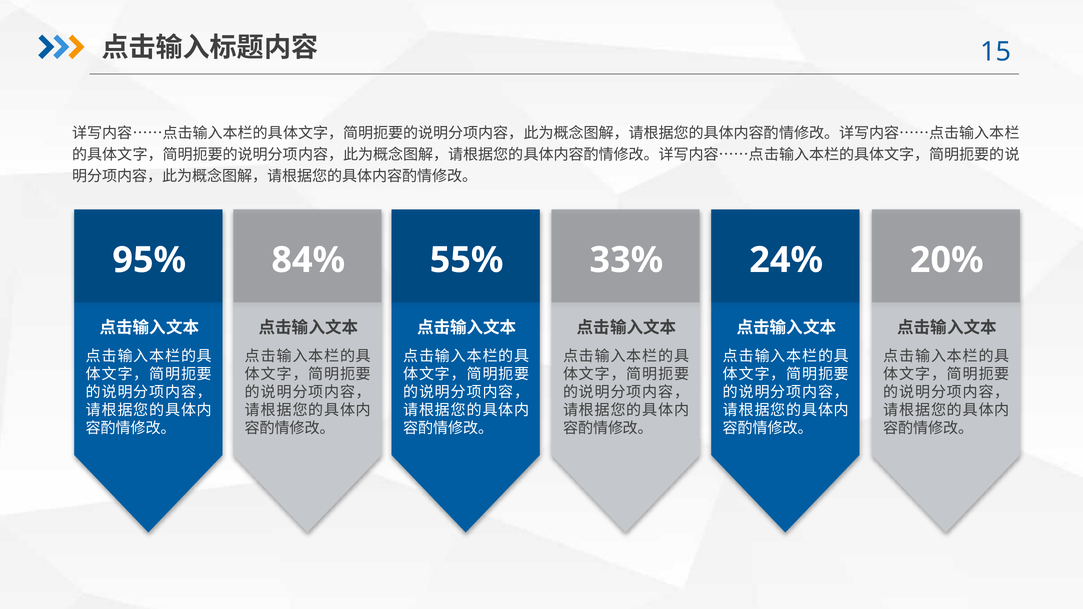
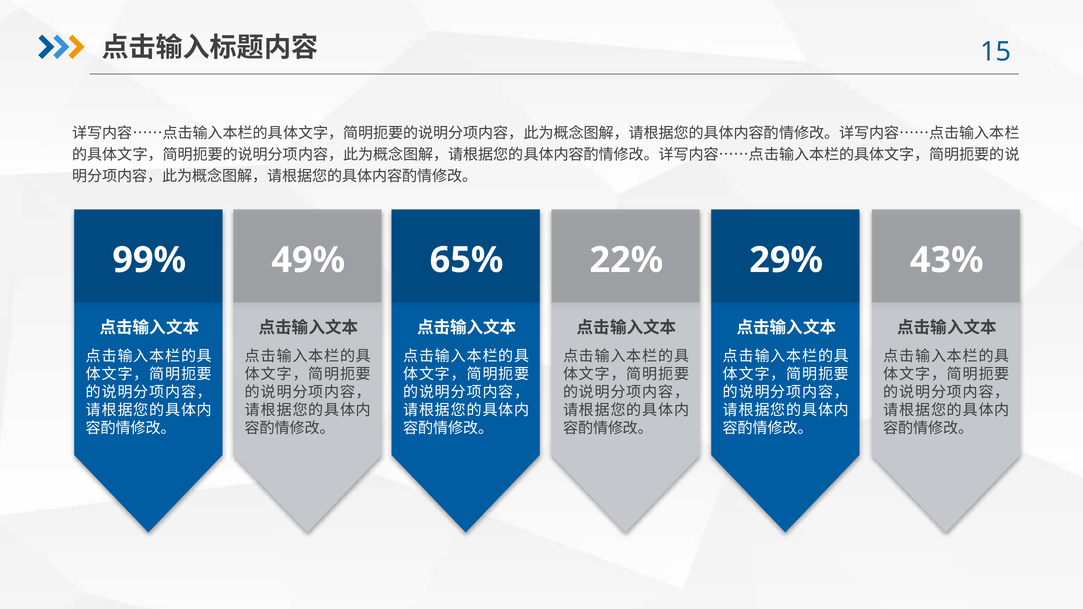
95%: 95% -> 99%
84%: 84% -> 49%
55%: 55% -> 65%
33%: 33% -> 22%
24%: 24% -> 29%
20%: 20% -> 43%
